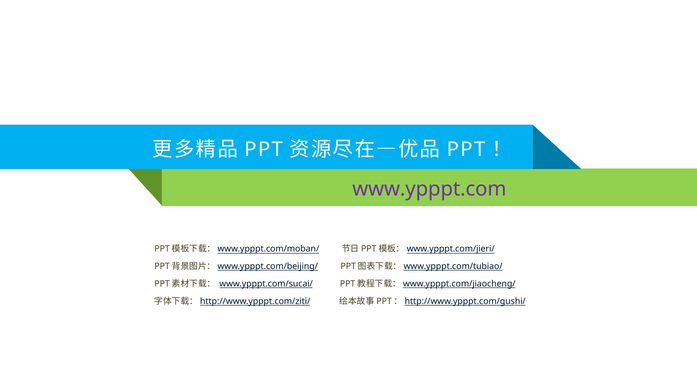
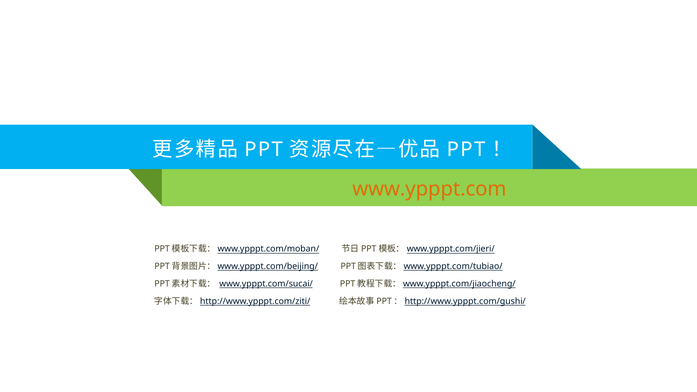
www.ypppt.com colour: purple -> orange
